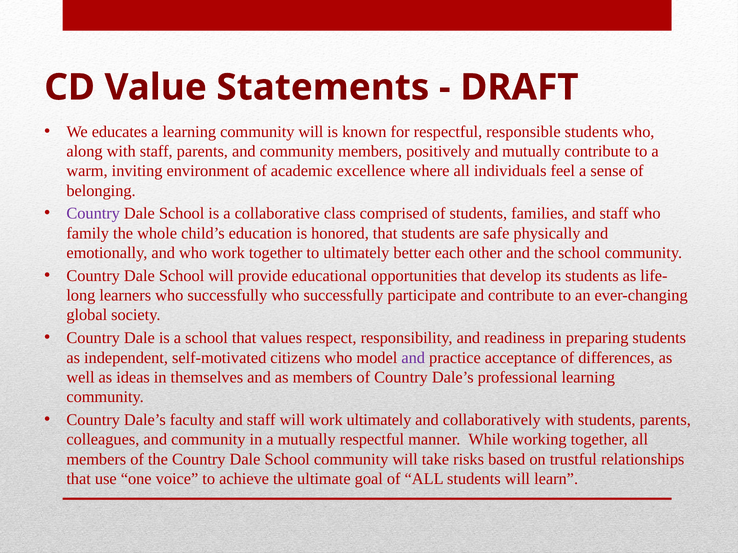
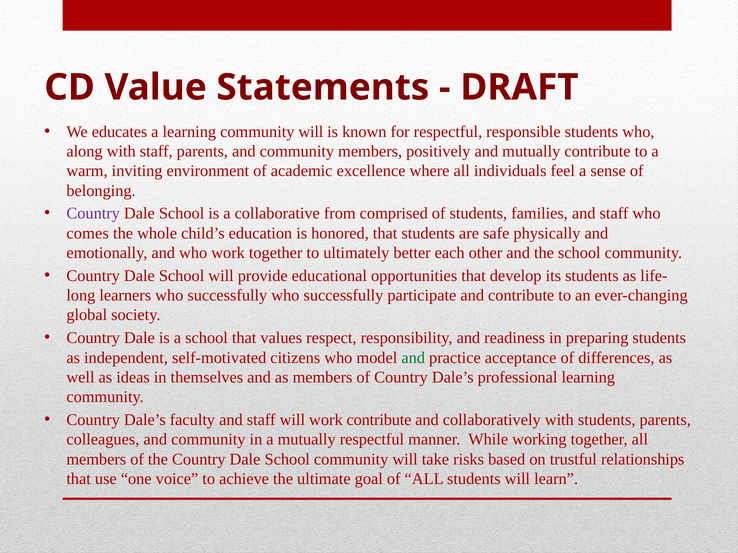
class: class -> from
family: family -> comes
and at (413, 358) colour: purple -> green
work ultimately: ultimately -> contribute
